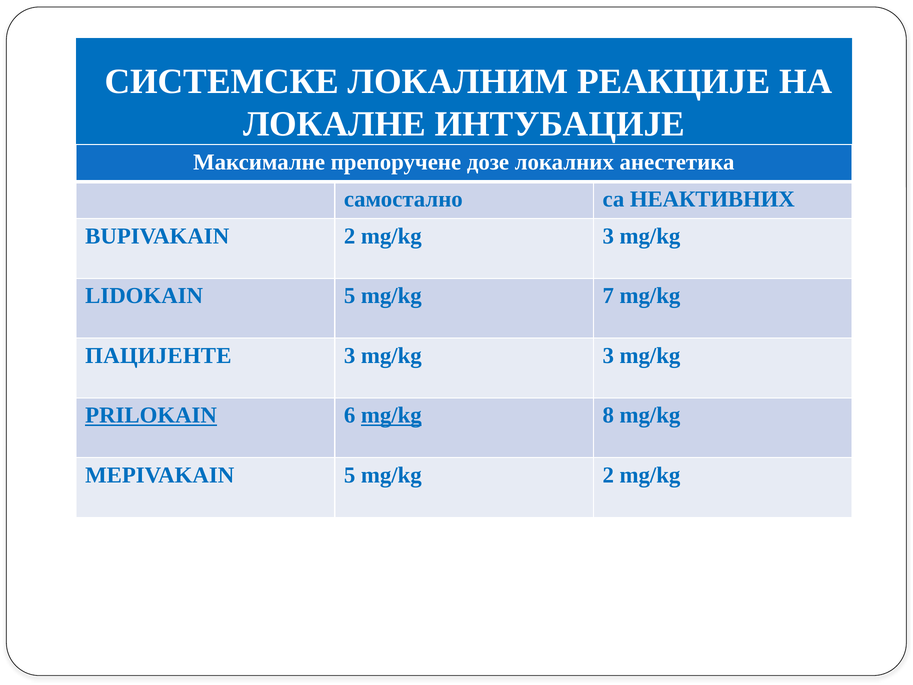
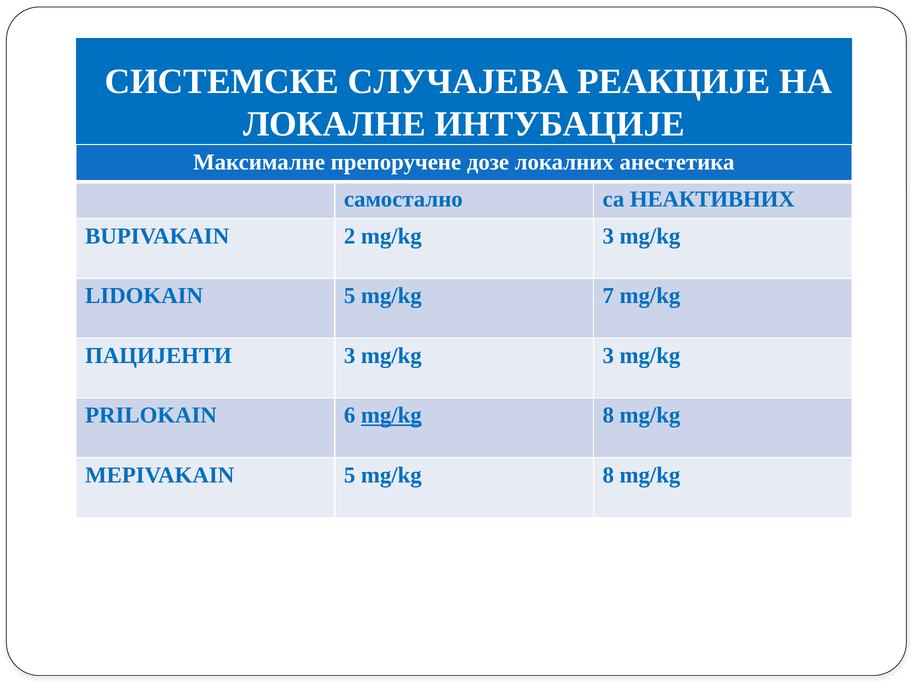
ЛОКАЛНИМ: ЛОКАЛНИМ -> СЛУЧАЈЕВА
ПАЦИЈЕНТЕ: ПАЦИЈЕНТЕ -> ПАЦИЈЕНТИ
PRILOKAIN underline: present -> none
5 mg/kg 2: 2 -> 8
